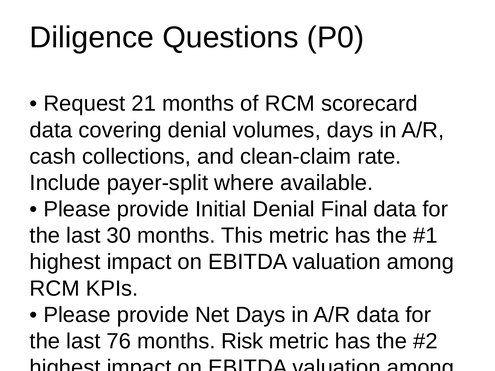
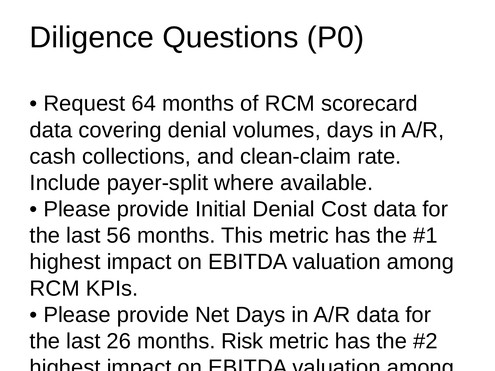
21: 21 -> 64
Denial Final: Final -> Cost
30: 30 -> 56
76: 76 -> 26
